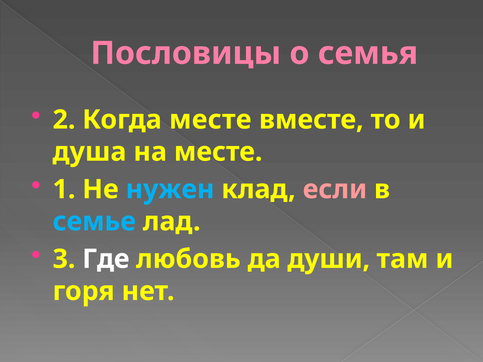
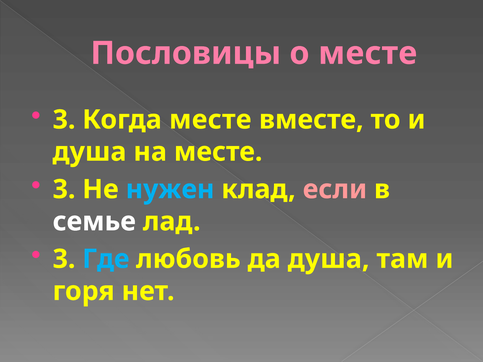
о семья: семья -> месте
2 at (64, 120): 2 -> 3
1 at (64, 189): 1 -> 3
семье colour: light blue -> white
Где colour: white -> light blue
да души: души -> душа
